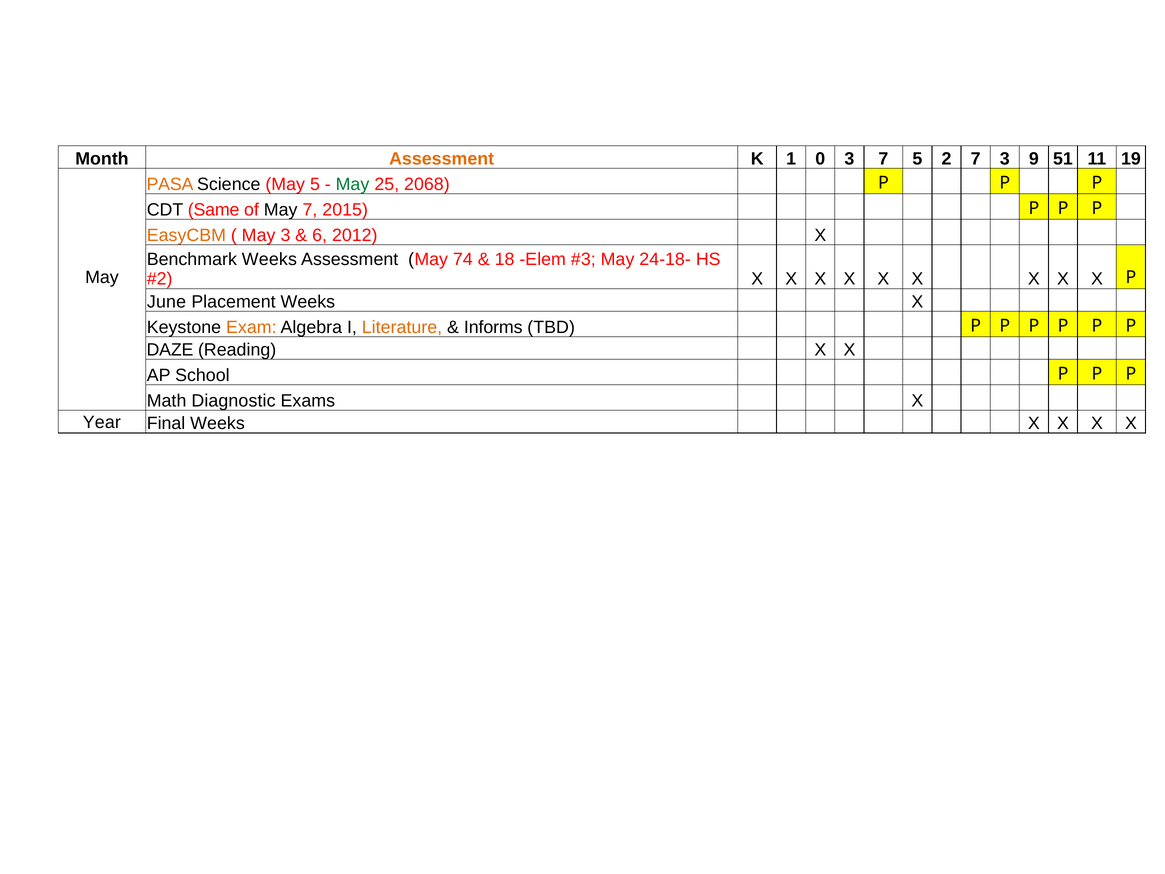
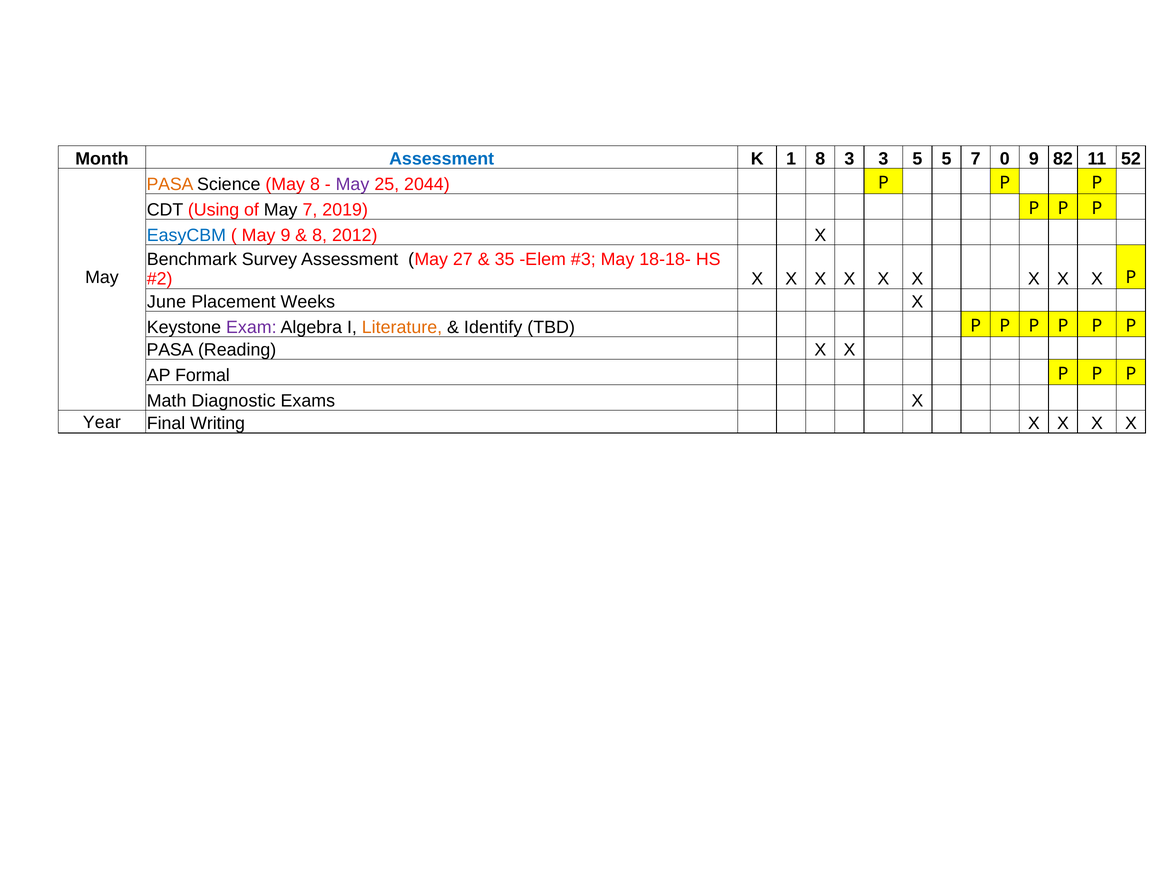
Assessment at (442, 159) colour: orange -> blue
1 0: 0 -> 8
3 7: 7 -> 3
5 2: 2 -> 5
7 3: 3 -> 0
51: 51 -> 82
19: 19 -> 52
May 5: 5 -> 8
May at (352, 184) colour: green -> purple
2068: 2068 -> 2044
Same: Same -> Using
2015: 2015 -> 2019
EasyCBM colour: orange -> blue
May 3: 3 -> 9
6 at (320, 235): 6 -> 8
Benchmark Weeks: Weeks -> Survey
74: 74 -> 27
18: 18 -> 35
24-18-: 24-18- -> 18-18-
Exam colour: orange -> purple
Informs: Informs -> Identify
DAZE at (170, 350): DAZE -> PASA
School: School -> Formal
Final Weeks: Weeks -> Writing
